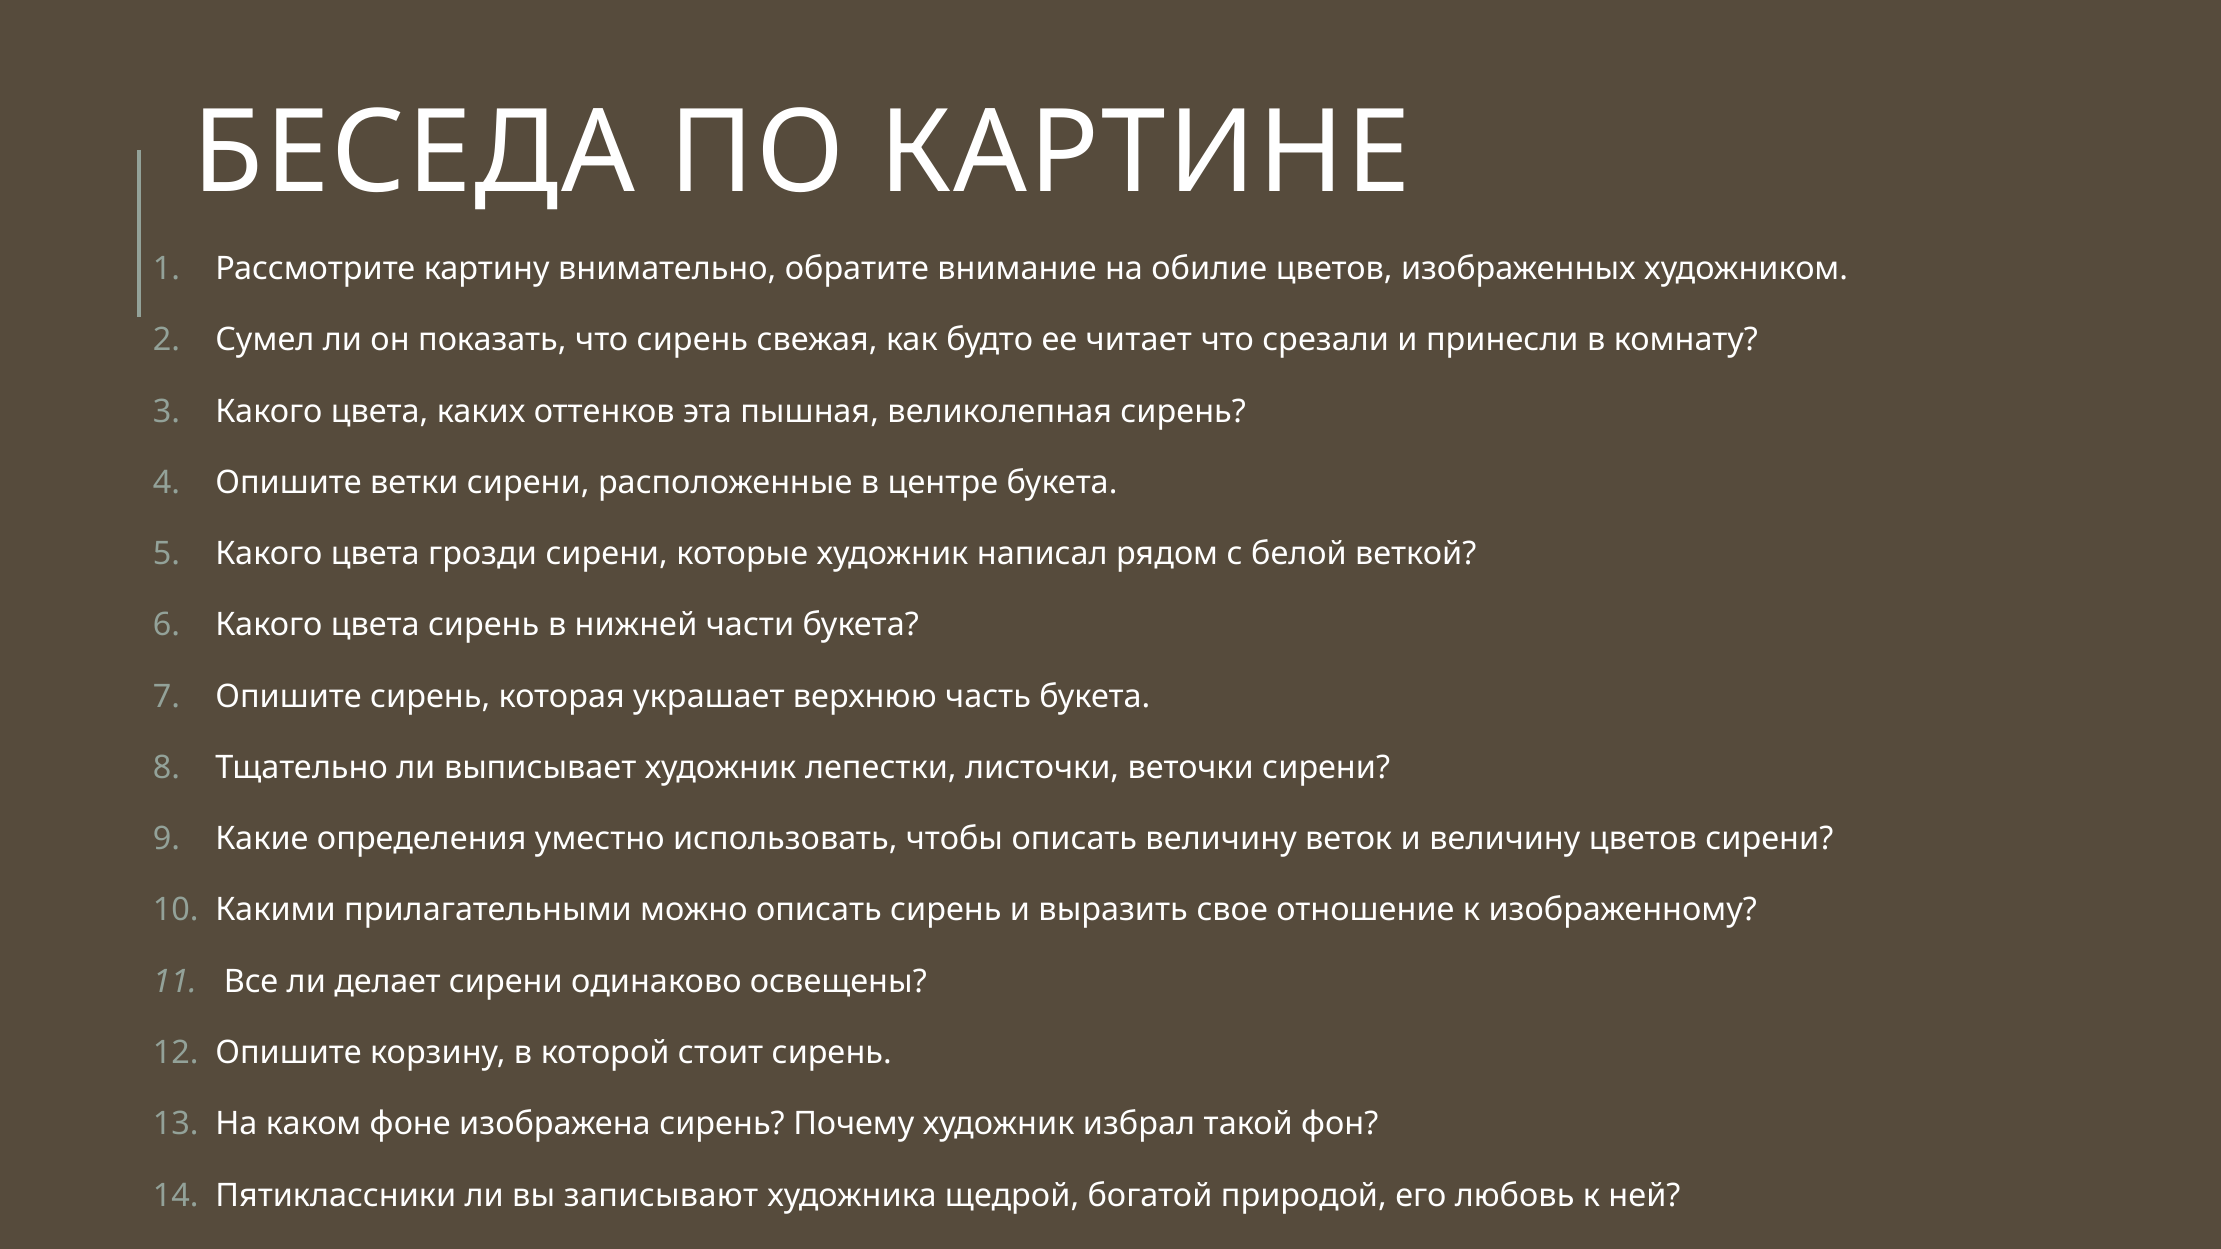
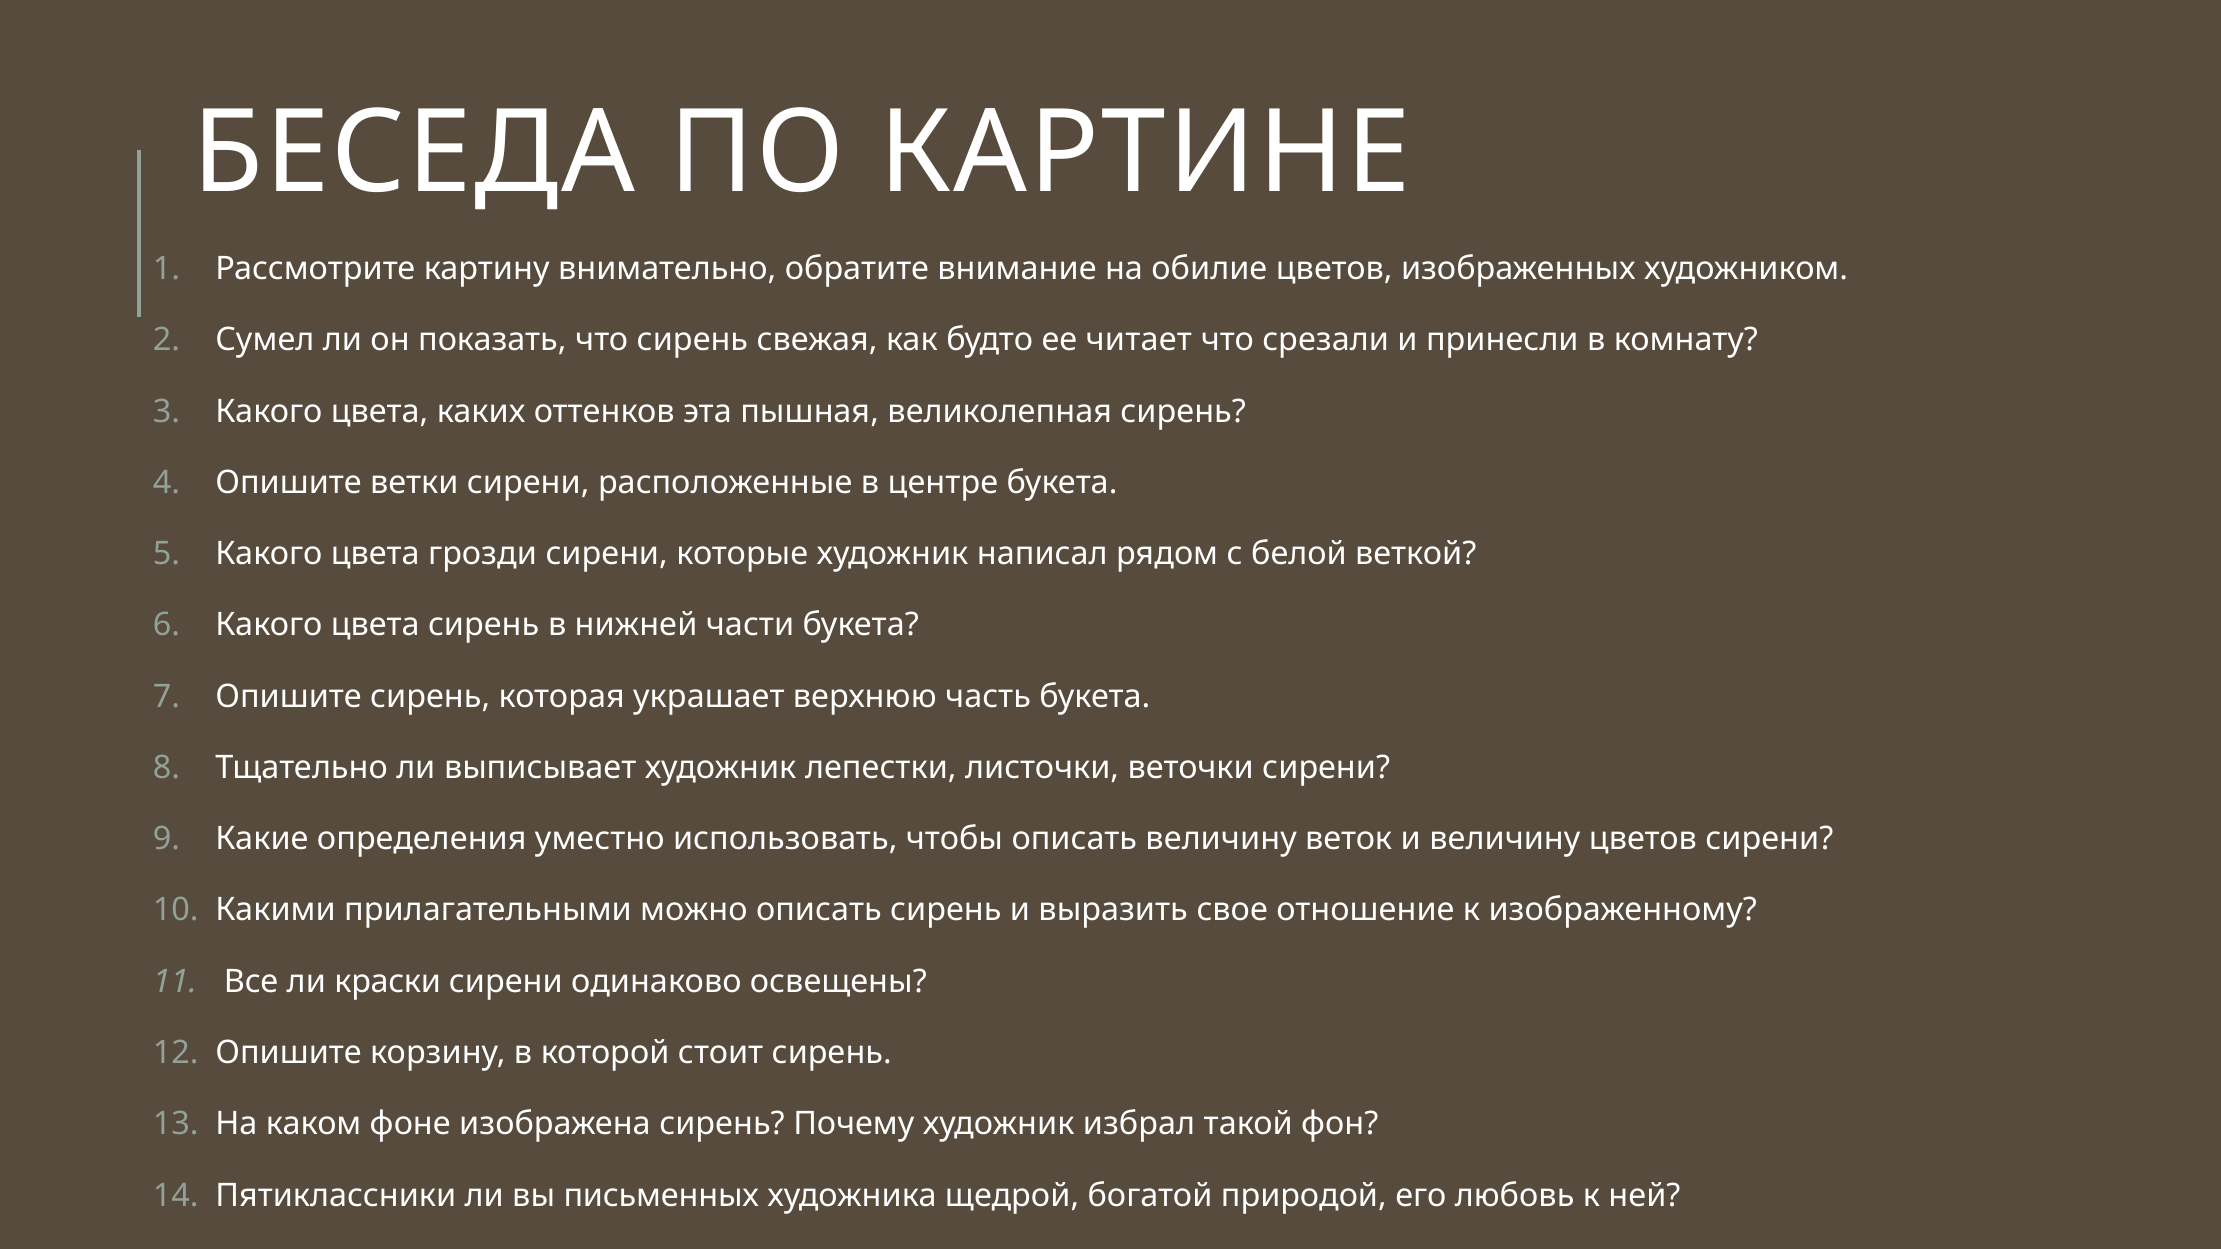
делает: делает -> краски
записывают: записывают -> письменных
